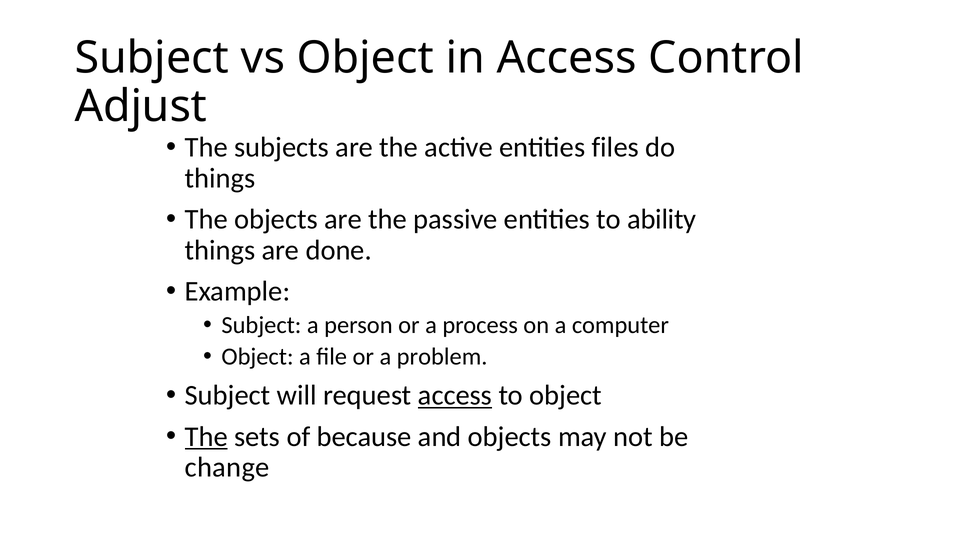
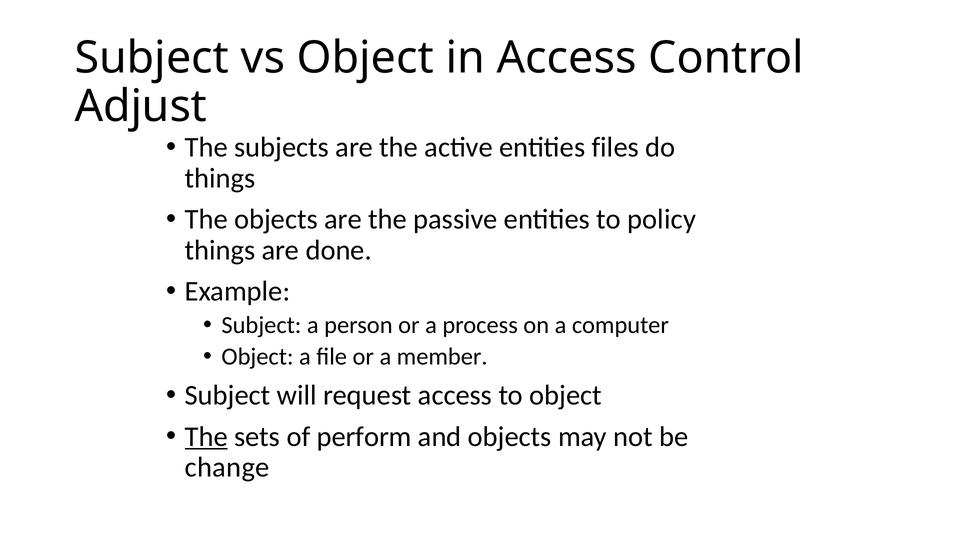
ability: ability -> policy
problem: problem -> member
access at (455, 395) underline: present -> none
because: because -> perform
